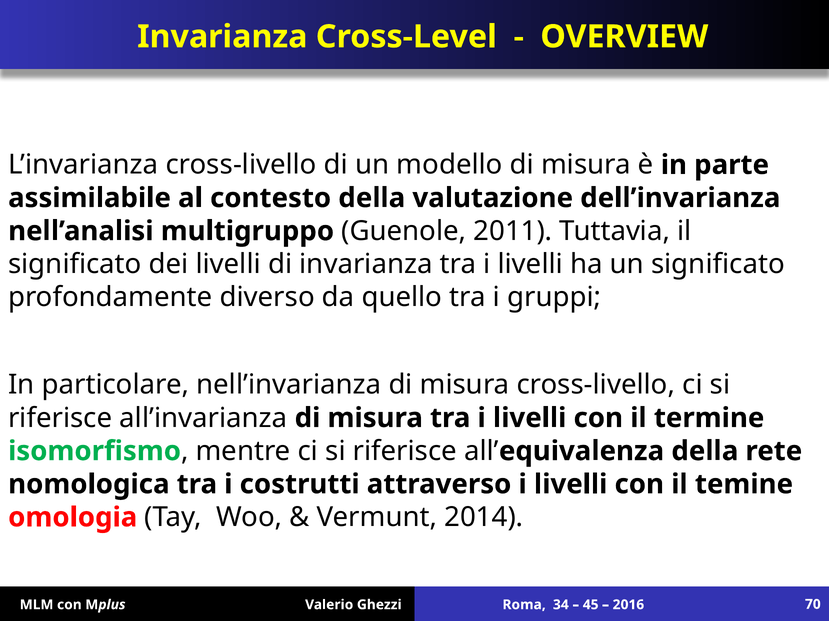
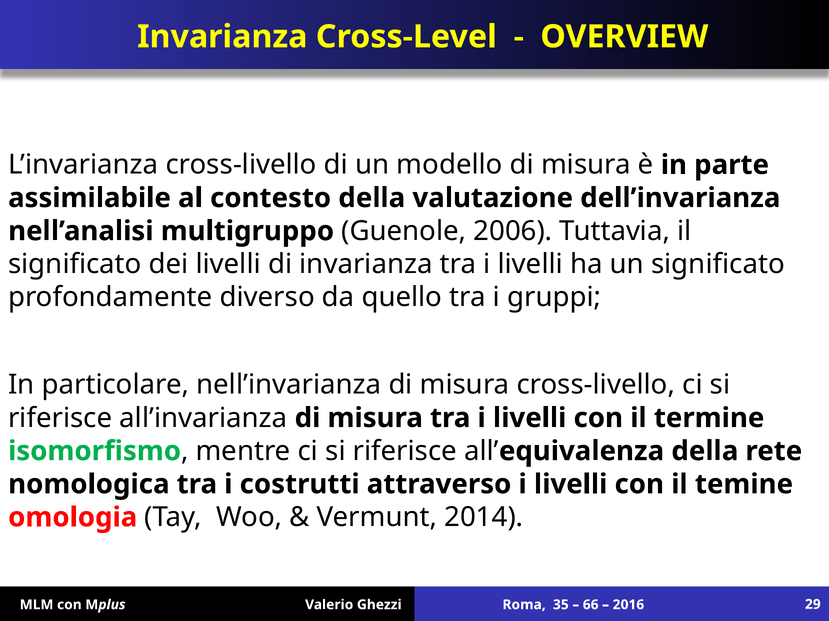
2011: 2011 -> 2006
34: 34 -> 35
45: 45 -> 66
70: 70 -> 29
